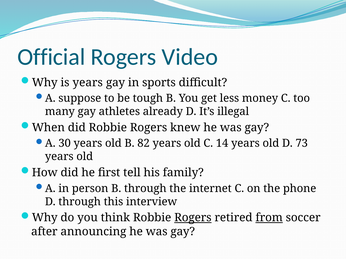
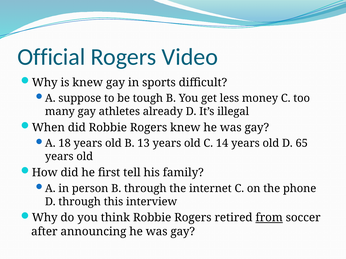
is years: years -> knew
30: 30 -> 18
82: 82 -> 13
73: 73 -> 65
Rogers at (193, 218) underline: present -> none
